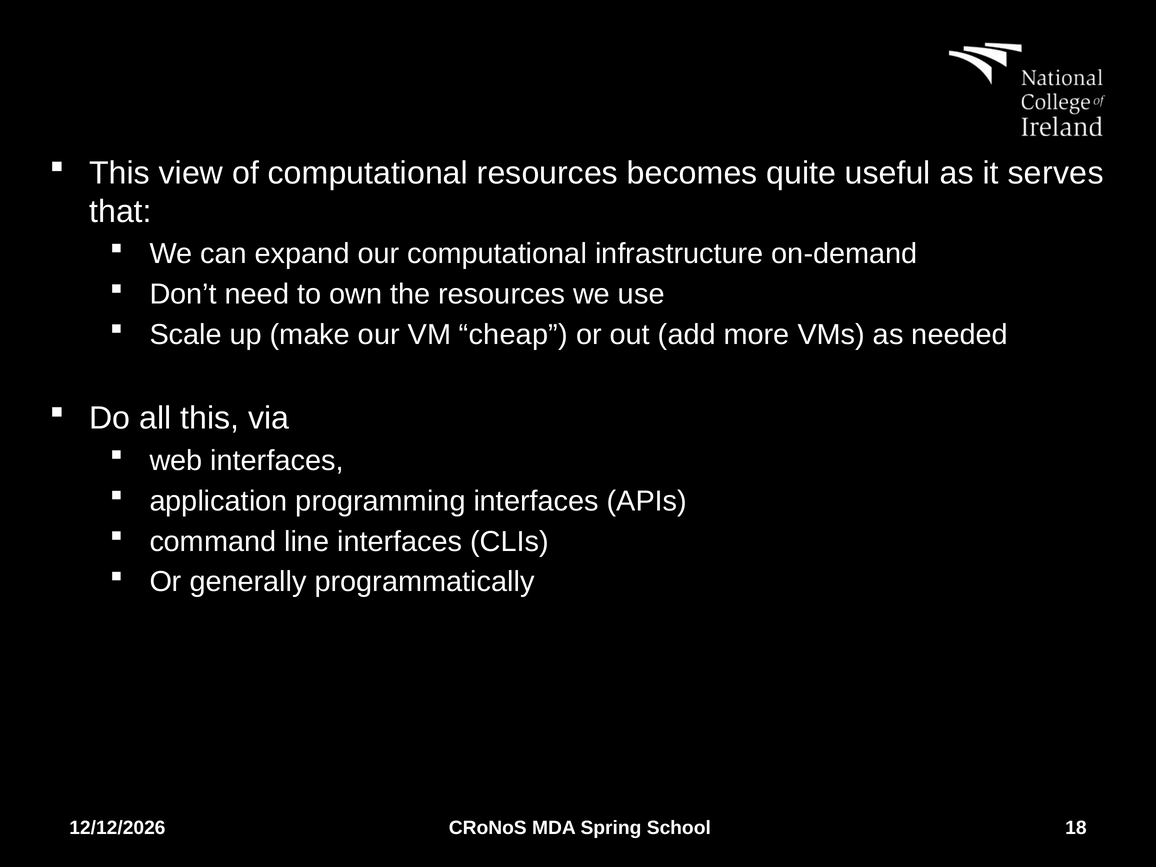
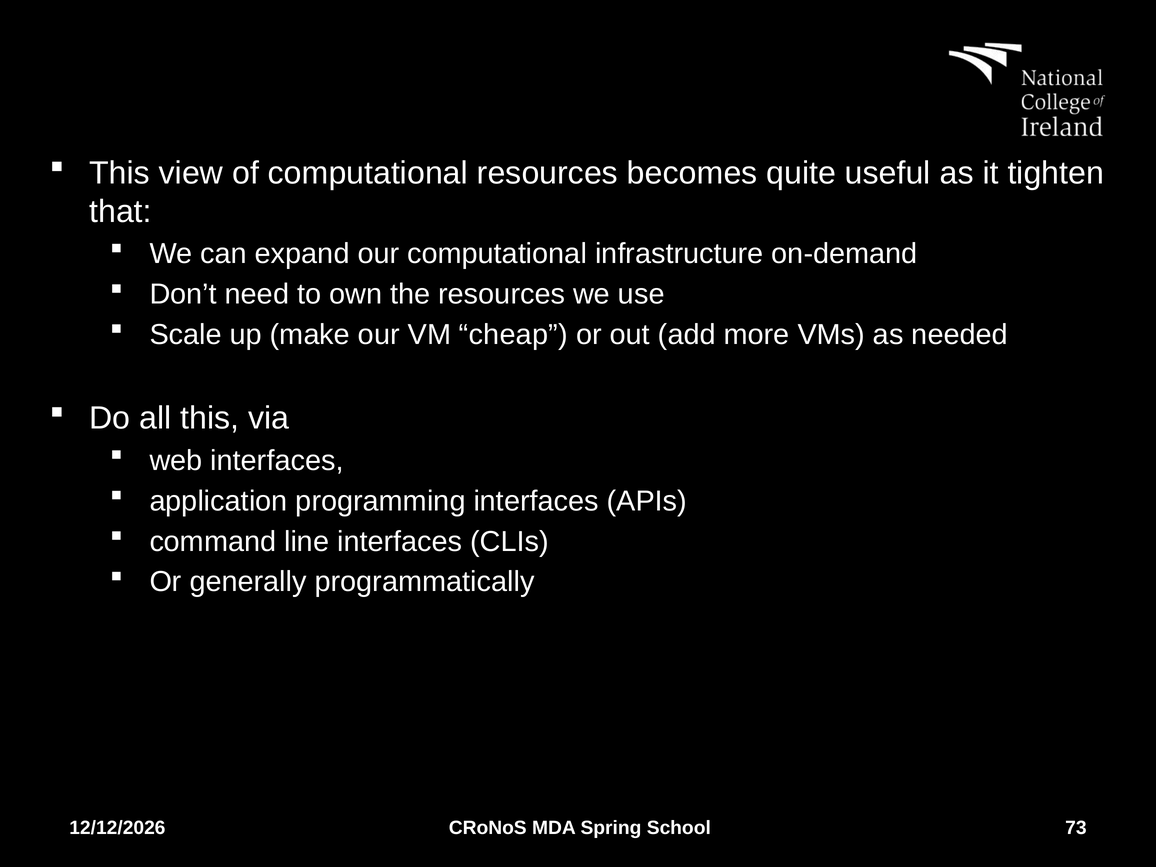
serves: serves -> tighten
18: 18 -> 73
